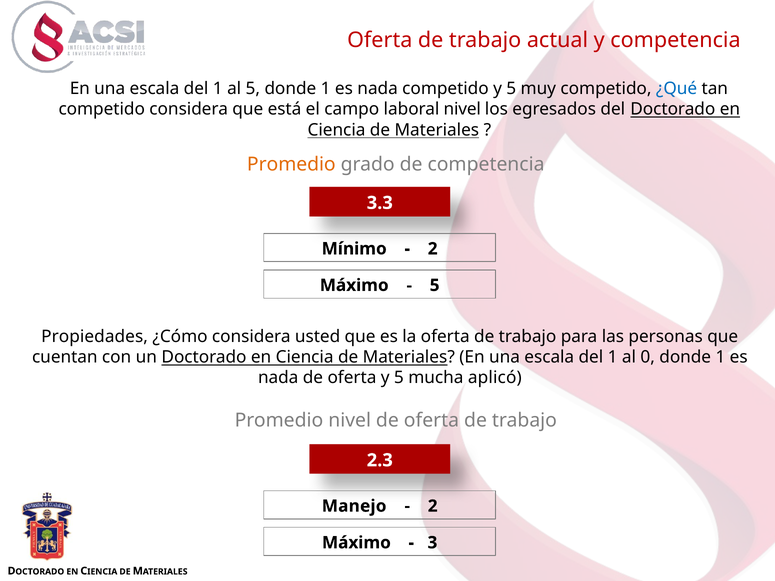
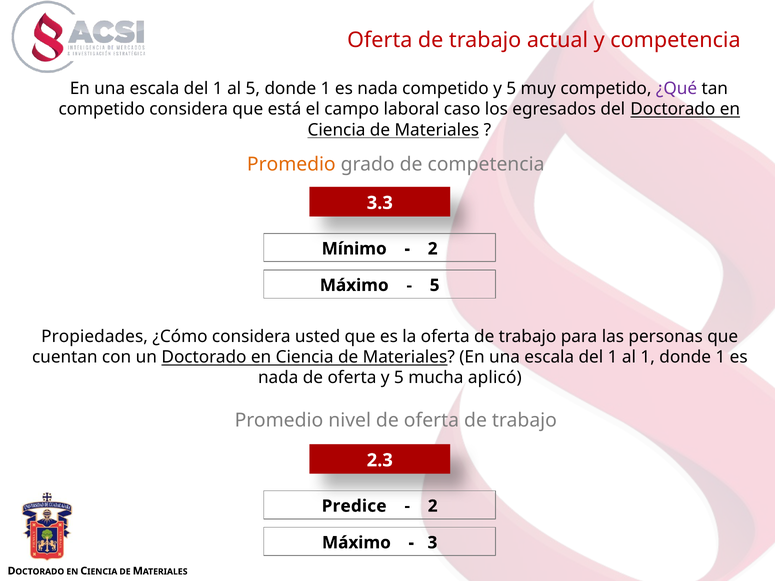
¿Qué colour: blue -> purple
laboral nivel: nivel -> caso
al 0: 0 -> 1
Manejo: Manejo -> Predice
